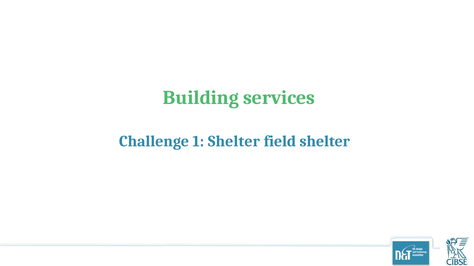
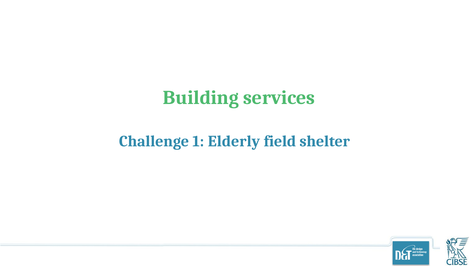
1 Shelter: Shelter -> Elderly
